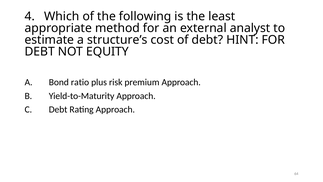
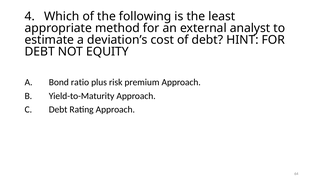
structure’s: structure’s -> deviation’s
